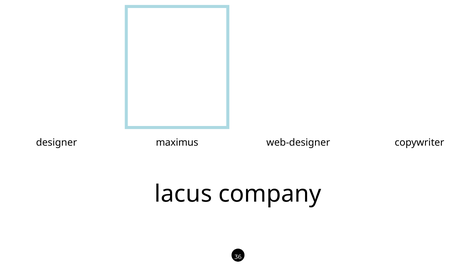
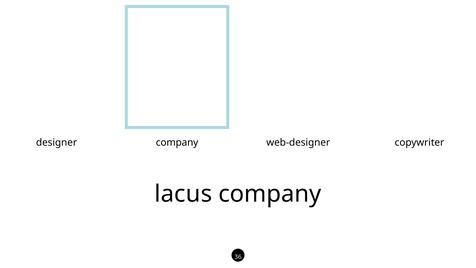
designer maximus: maximus -> company
